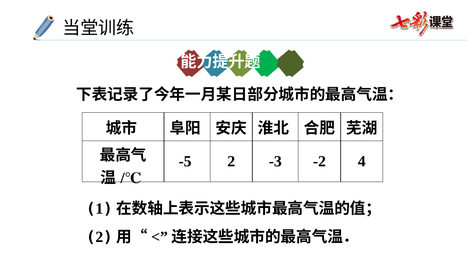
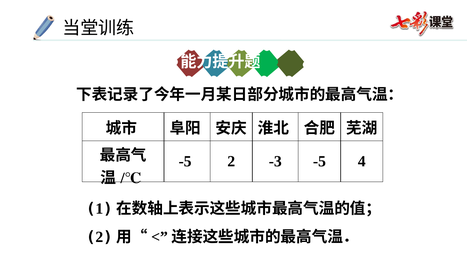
-3 -2: -2 -> -5
